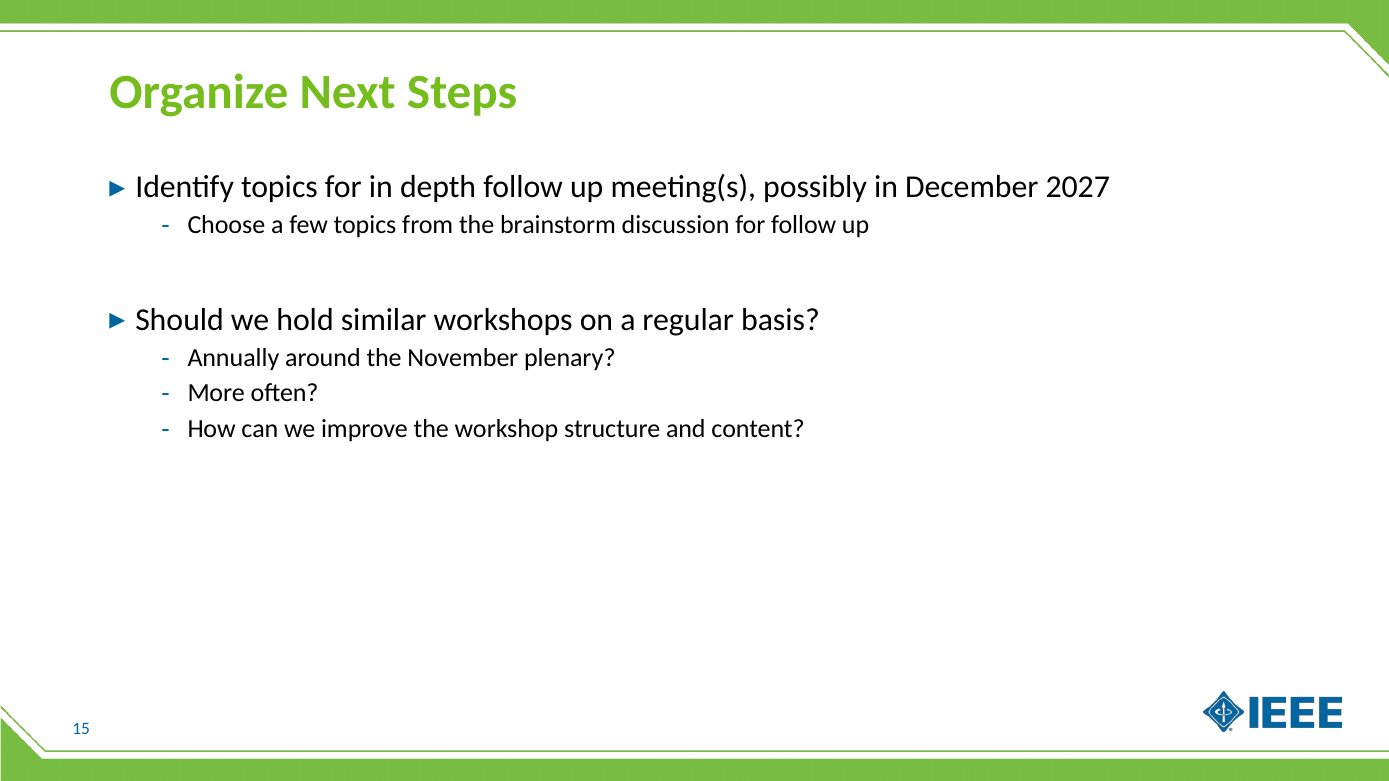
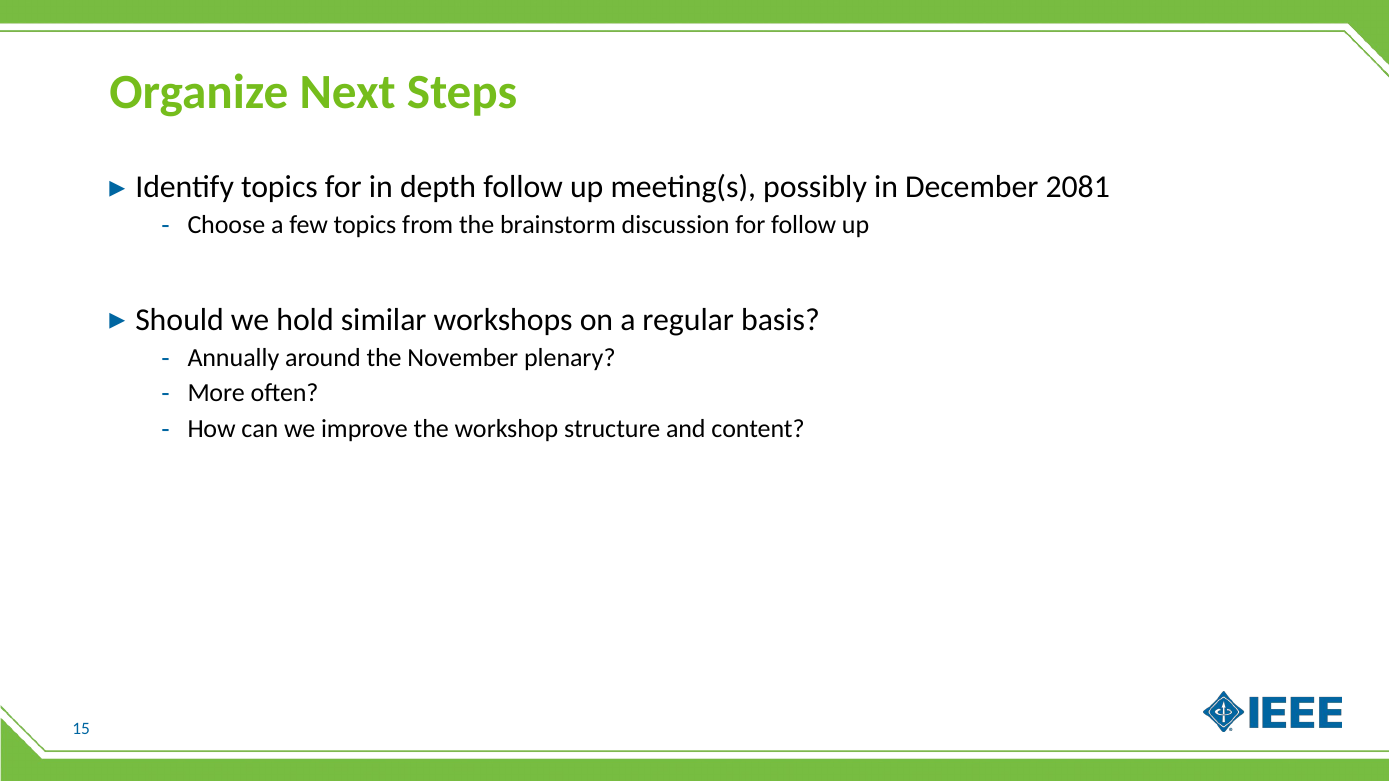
2027: 2027 -> 2081
